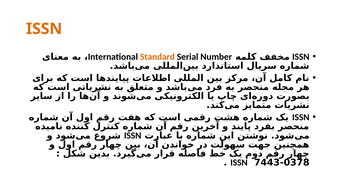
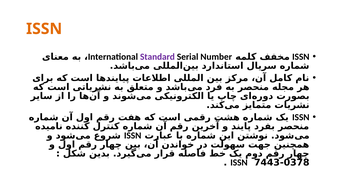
Standard colour: orange -> purple
